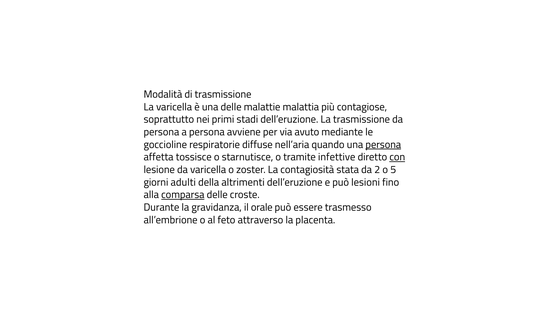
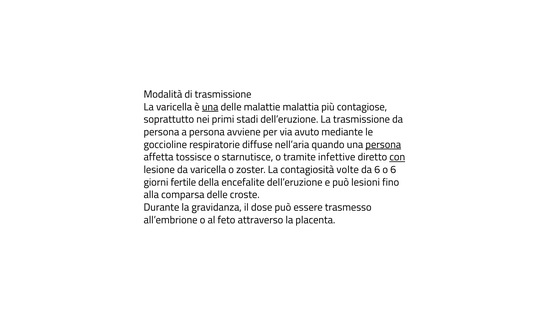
una at (210, 107) underline: none -> present
stata: stata -> volte
da 2: 2 -> 6
o 5: 5 -> 6
adulti: adulti -> fertile
altrimenti: altrimenti -> encefalite
comparsa underline: present -> none
orale: orale -> dose
